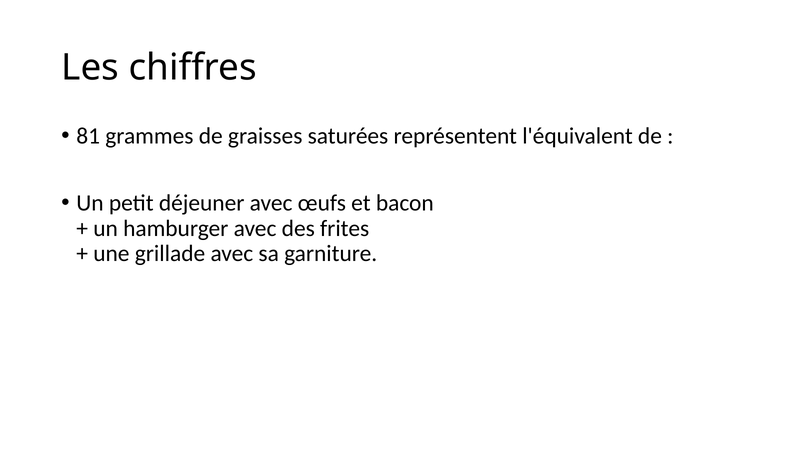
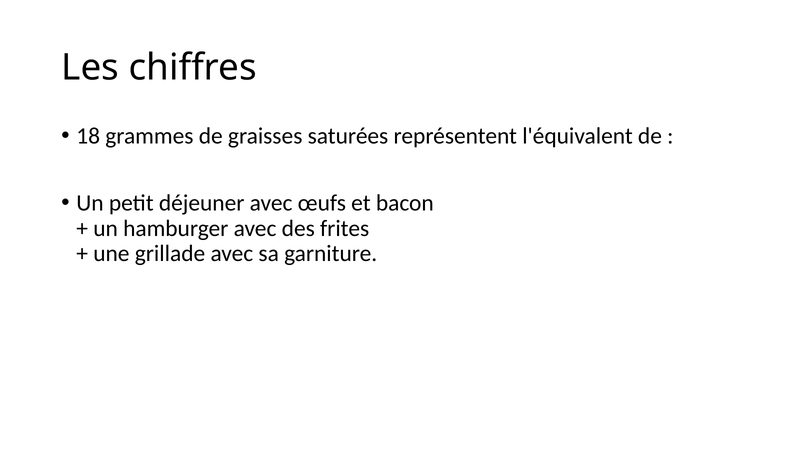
81: 81 -> 18
